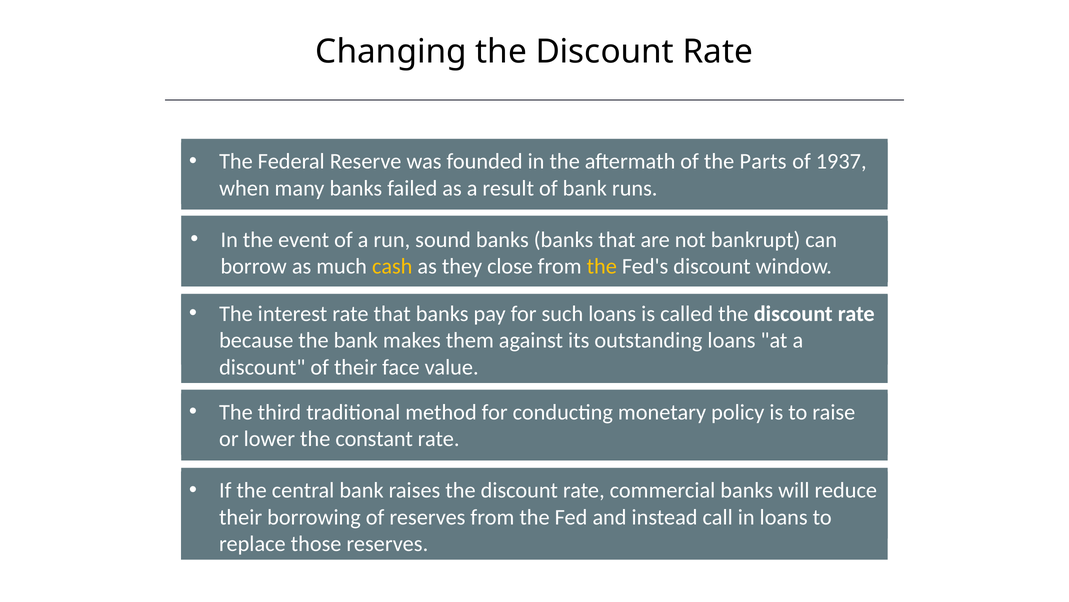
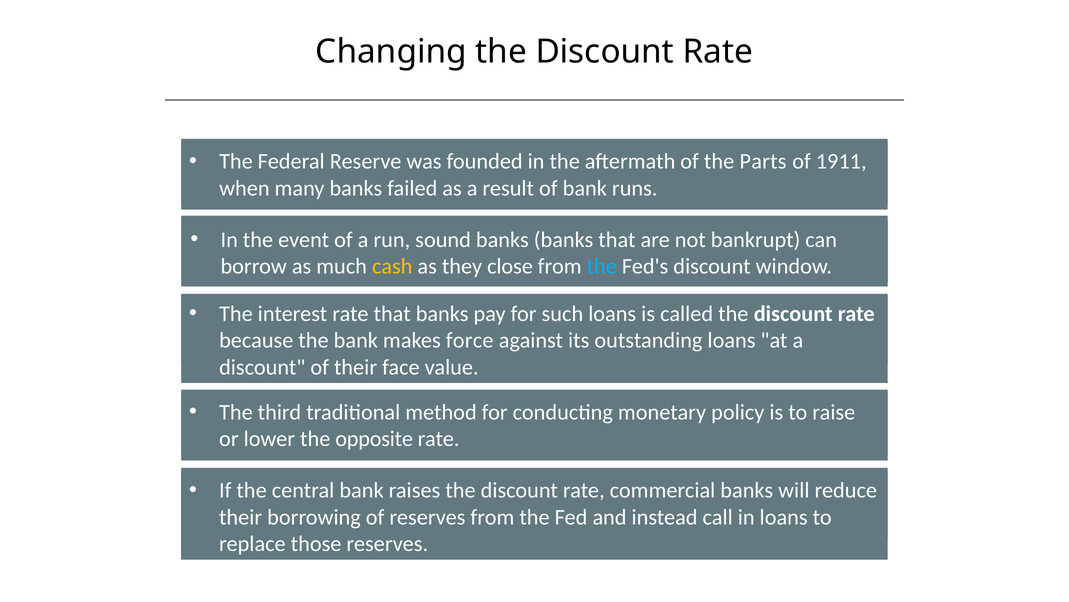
1937: 1937 -> 1911
the at (602, 266) colour: yellow -> light blue
them: them -> force
constant: constant -> opposite
